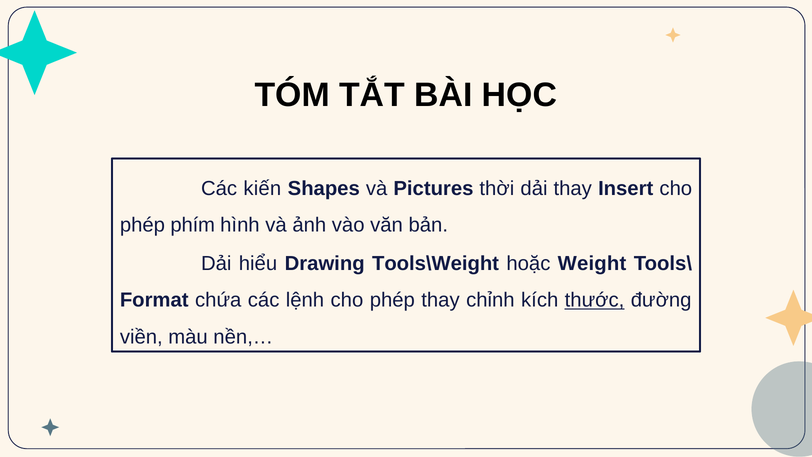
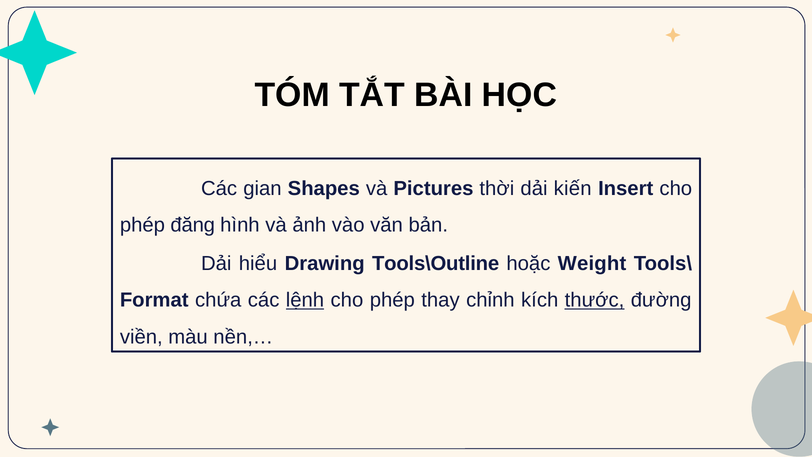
kiến: kiến -> gian
dải thay: thay -> kiến
phím: phím -> đăng
Tools\Weight: Tools\Weight -> Tools\Outline
lệnh underline: none -> present
